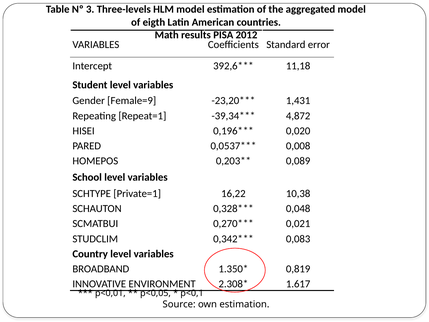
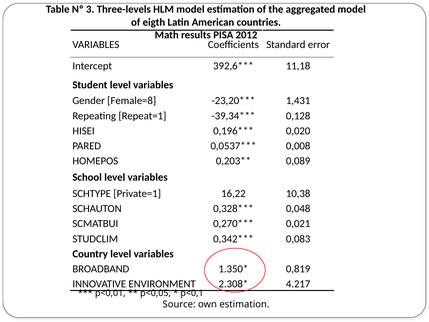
Female=9: Female=9 -> Female=8
4,872: 4,872 -> 0,128
1.617: 1.617 -> 4.217
